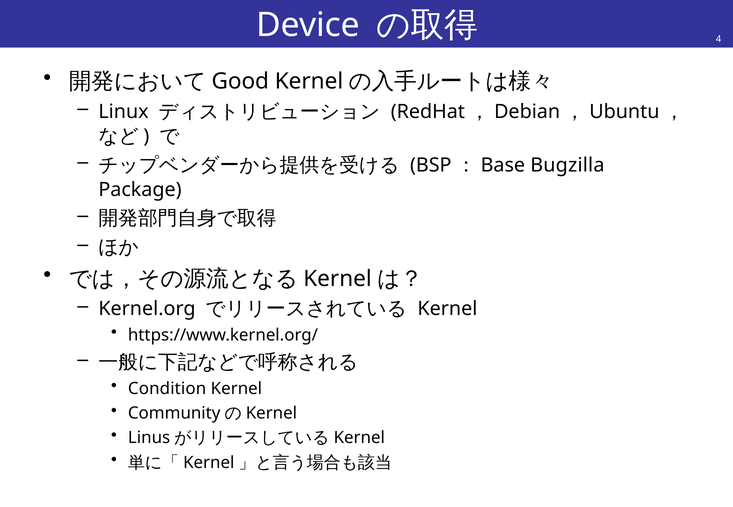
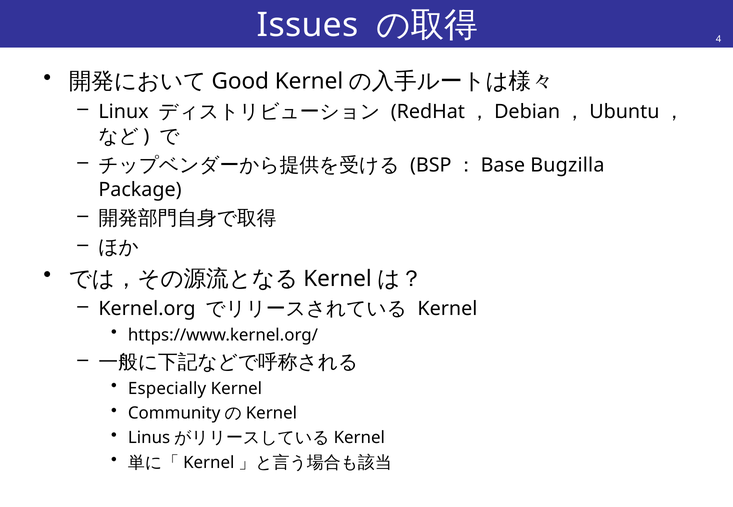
Device: Device -> Issues
Condition: Condition -> Especially
